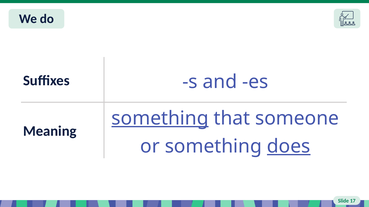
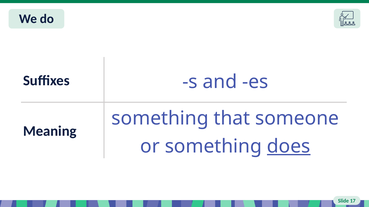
something at (160, 119) underline: present -> none
